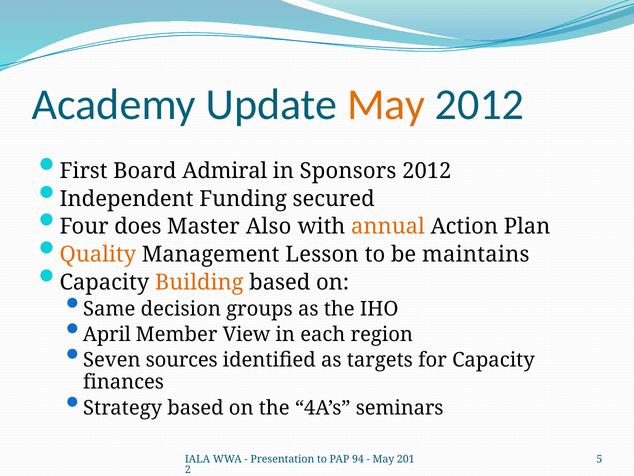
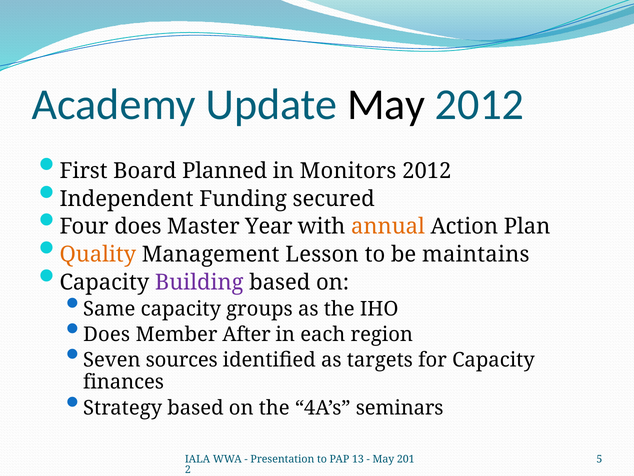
May at (386, 105) colour: orange -> black
Admiral: Admiral -> Planned
Sponsors: Sponsors -> Monitors
Also: Also -> Year
Building colour: orange -> purple
Same decision: decision -> capacity
April at (107, 334): April -> Does
View: View -> After
94: 94 -> 13
